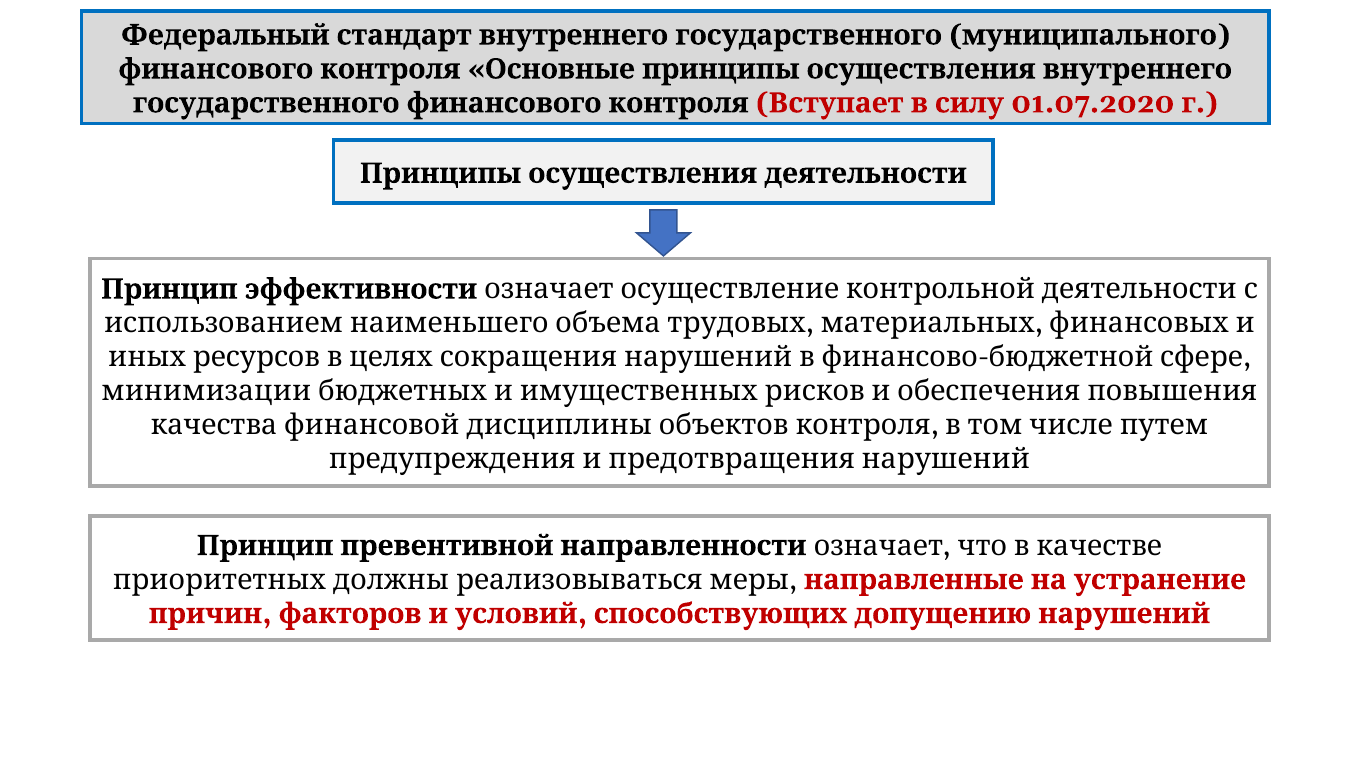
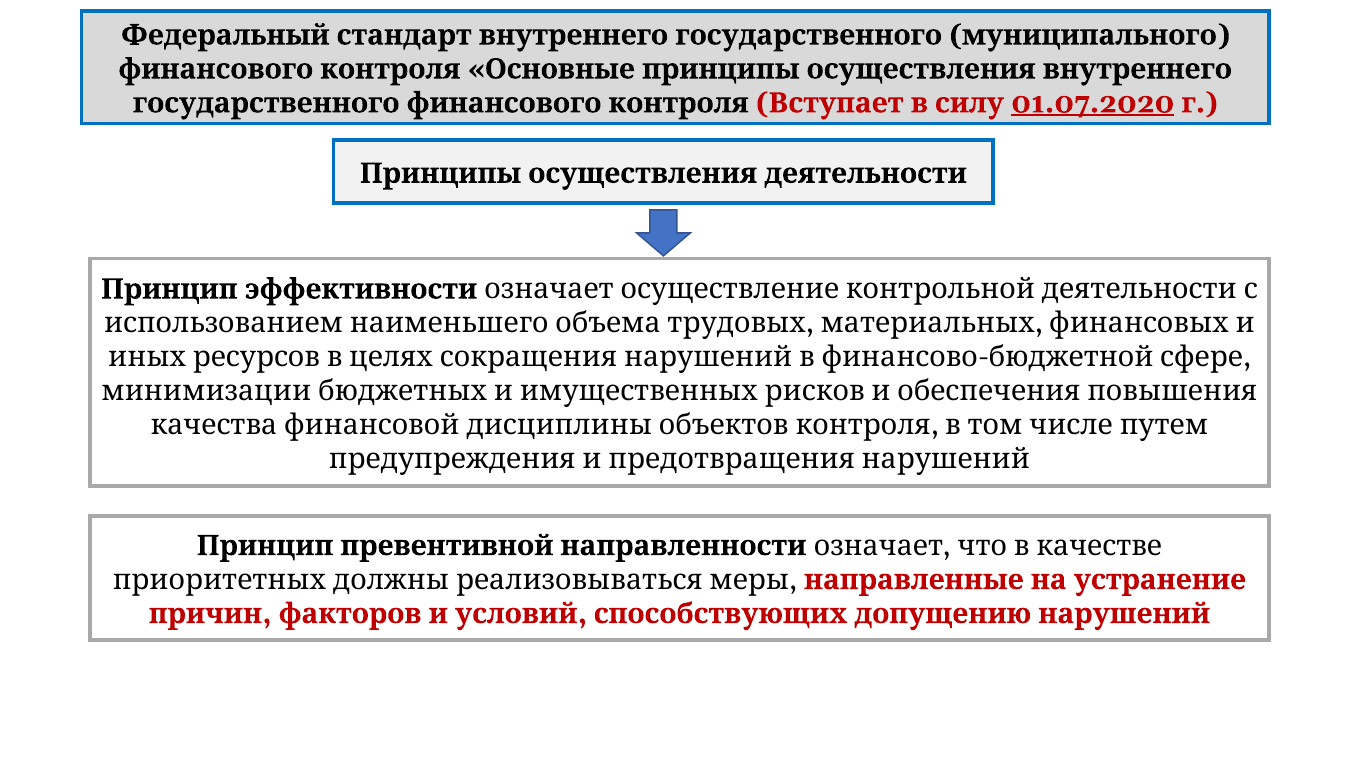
01.07.2020 underline: none -> present
